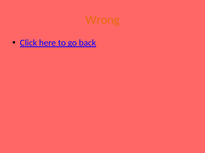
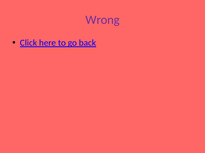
Wrong colour: orange -> purple
